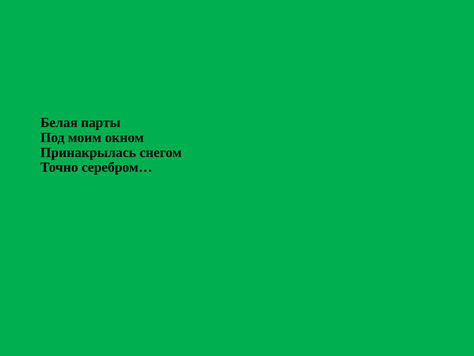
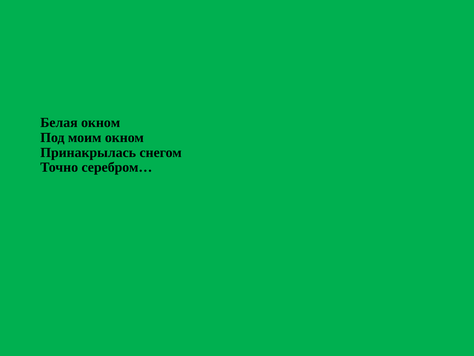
Белая парты: парты -> окном
